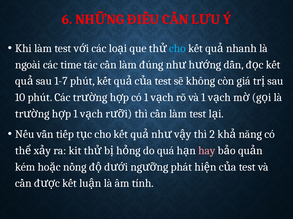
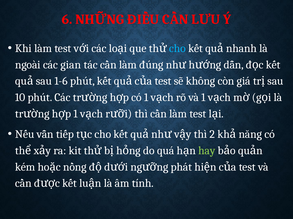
time: time -> gian
1-7: 1-7 -> 1-6
hay colour: pink -> light green
